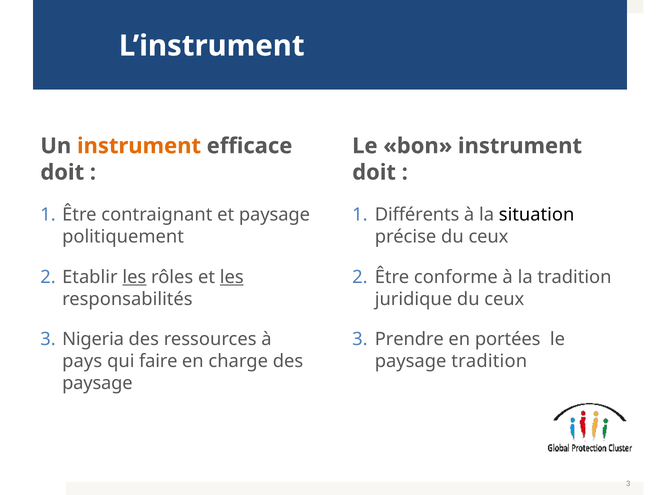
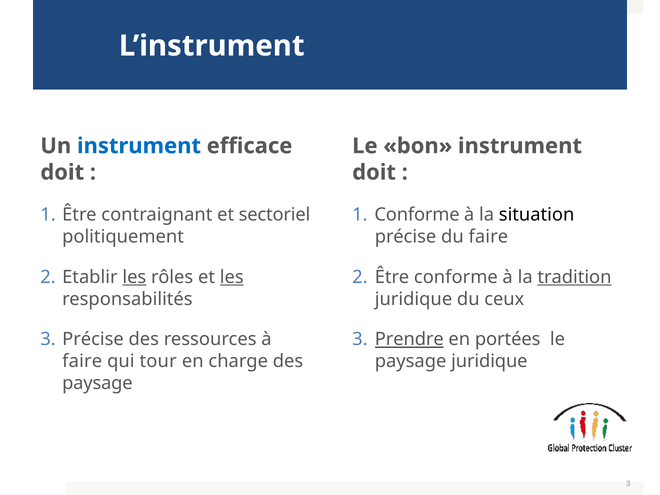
instrument at (139, 146) colour: orange -> blue
et paysage: paysage -> sectoriel
Différents at (417, 215): Différents -> Conforme
précise du ceux: ceux -> faire
tradition at (574, 277) underline: none -> present
Nigeria at (93, 339): Nigeria -> Précise
Prendre underline: none -> present
pays at (82, 361): pays -> faire
faire: faire -> tour
paysage tradition: tradition -> juridique
